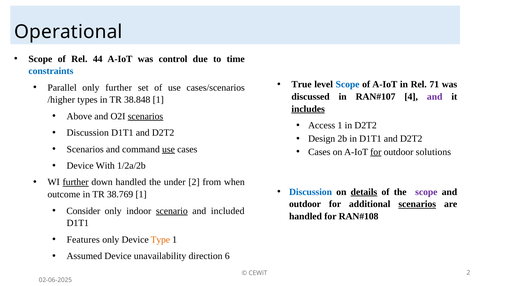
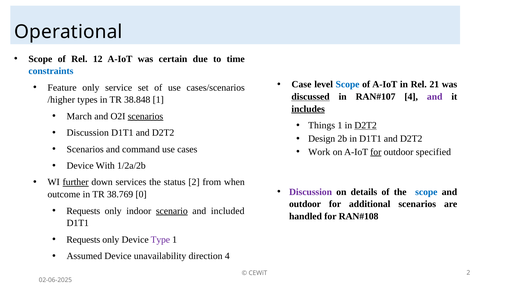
44: 44 -> 12
control: control -> certain
True: True -> Case
71: 71 -> 21
Parallel: Parallel -> Feature
only further: further -> service
discussed underline: none -> present
Above: Above -> March
Access: Access -> Things
D2T2 at (366, 126) underline: none -> present
use at (169, 149) underline: present -> none
Cases at (319, 152): Cases -> Work
solutions: solutions -> specified
down handled: handled -> services
under: under -> status
Discussion at (311, 192) colour: blue -> purple
details underline: present -> none
scope at (426, 192) colour: purple -> blue
38.769 1: 1 -> 0
scenarios at (417, 204) underline: present -> none
Consider at (83, 211): Consider -> Requests
Features at (83, 240): Features -> Requests
Type colour: orange -> purple
direction 6: 6 -> 4
